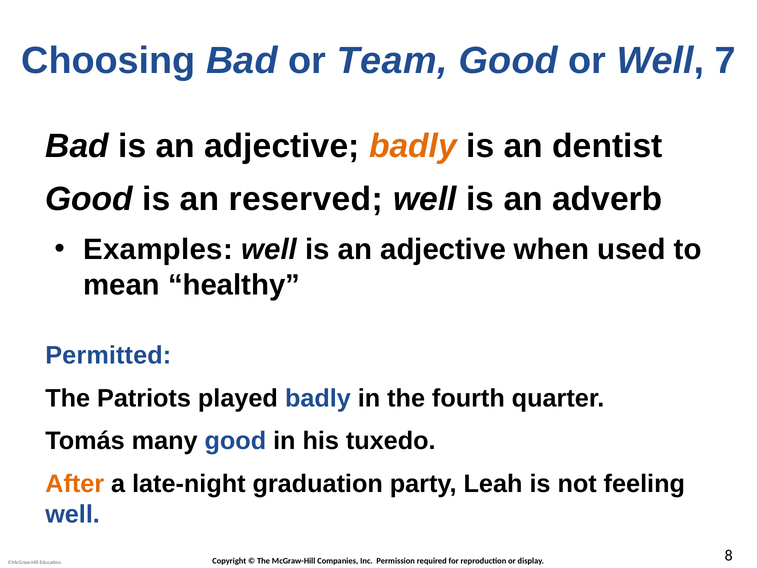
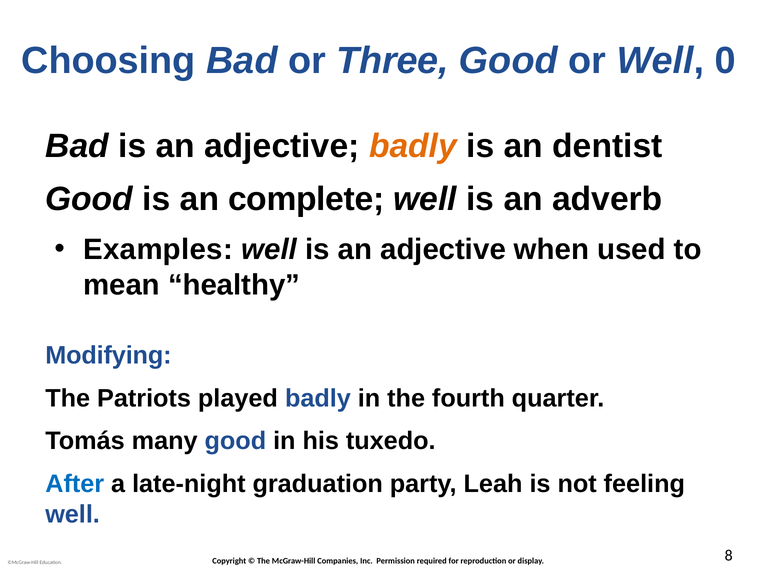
Team: Team -> Three
7: 7 -> 0
reserved: reserved -> complete
Permitted: Permitted -> Modifying
After colour: orange -> blue
